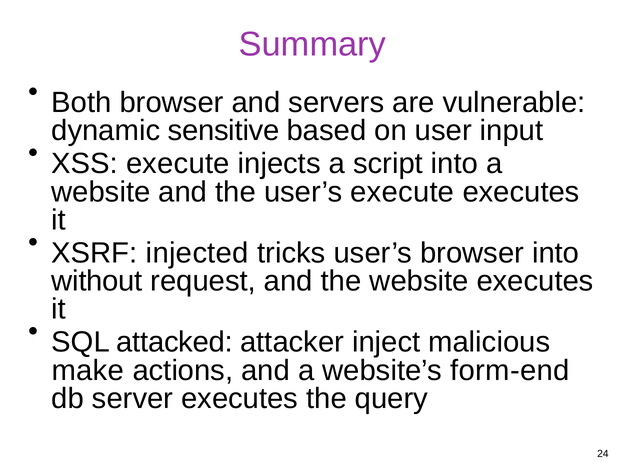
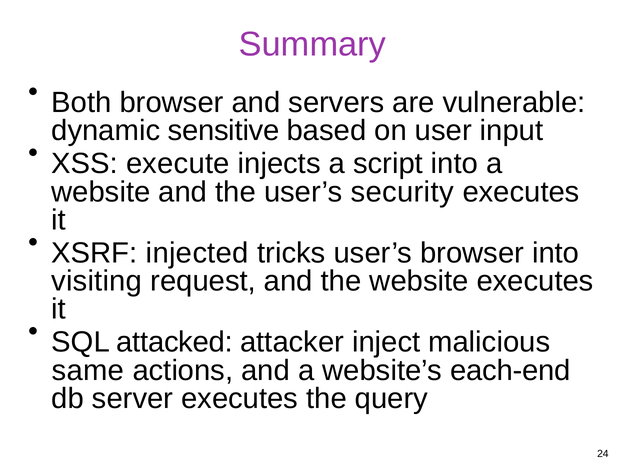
user’s execute: execute -> security
without: without -> visiting
make: make -> same
form-end: form-end -> each-end
